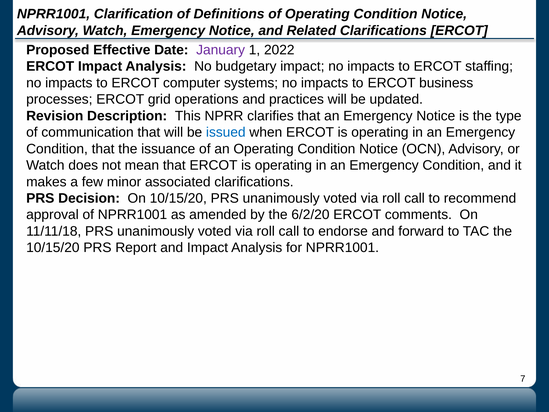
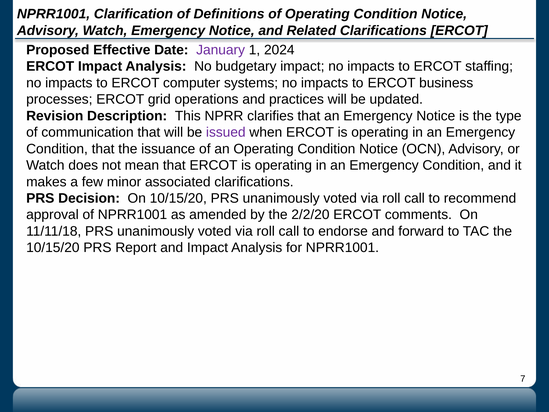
2022: 2022 -> 2024
issued colour: blue -> purple
6/2/20: 6/2/20 -> 2/2/20
